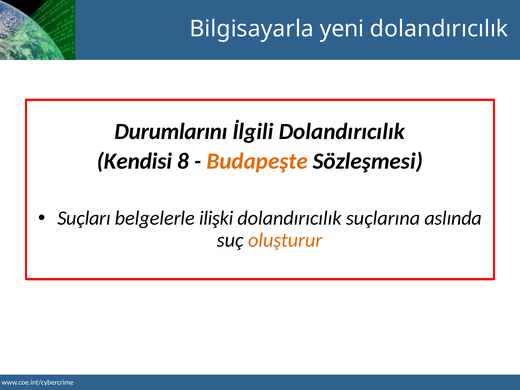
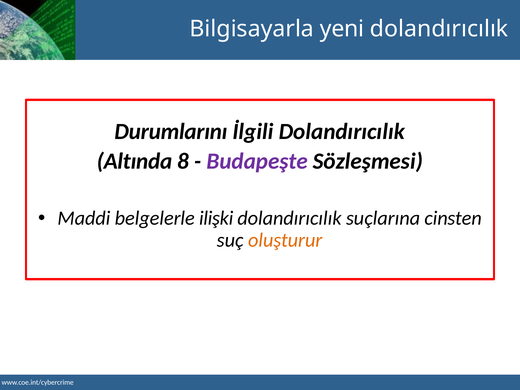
Kendisi: Kendisi -> Altında
Budapeşte colour: orange -> purple
Suçları: Suçları -> Maddi
aslında: aslında -> cinsten
